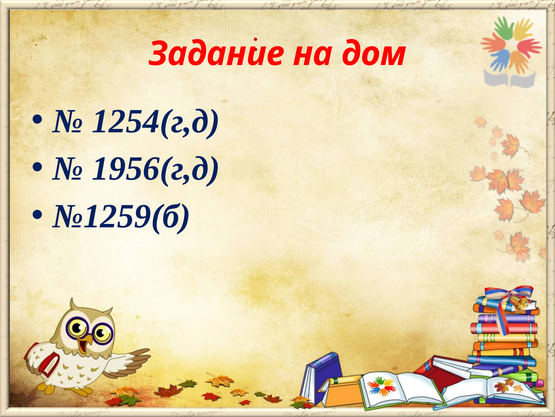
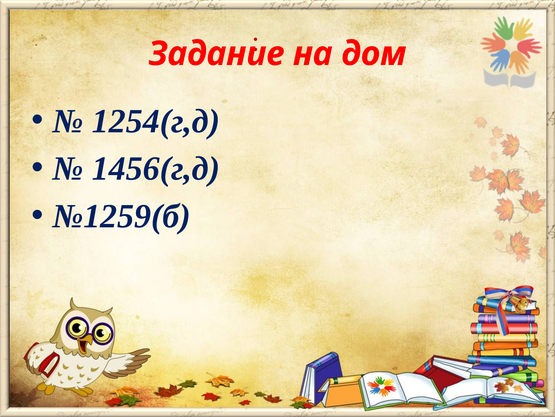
1956(г,д: 1956(г,д -> 1456(г,д
